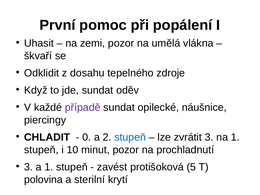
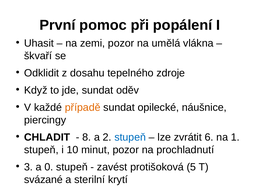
případě colour: purple -> orange
0: 0 -> 8
zvrátit 3: 3 -> 6
a 1: 1 -> 0
polovina: polovina -> svázané
